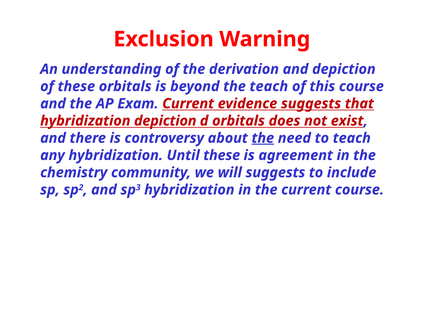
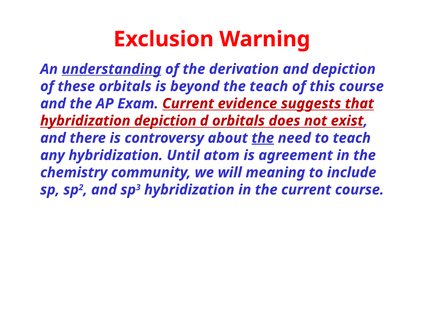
understanding underline: none -> present
Until these: these -> atom
will suggests: suggests -> meaning
